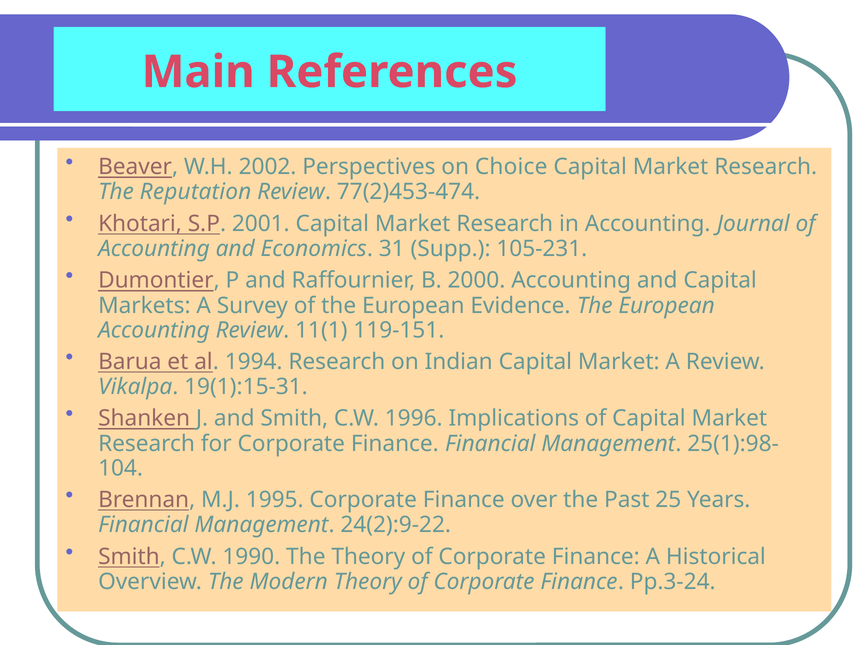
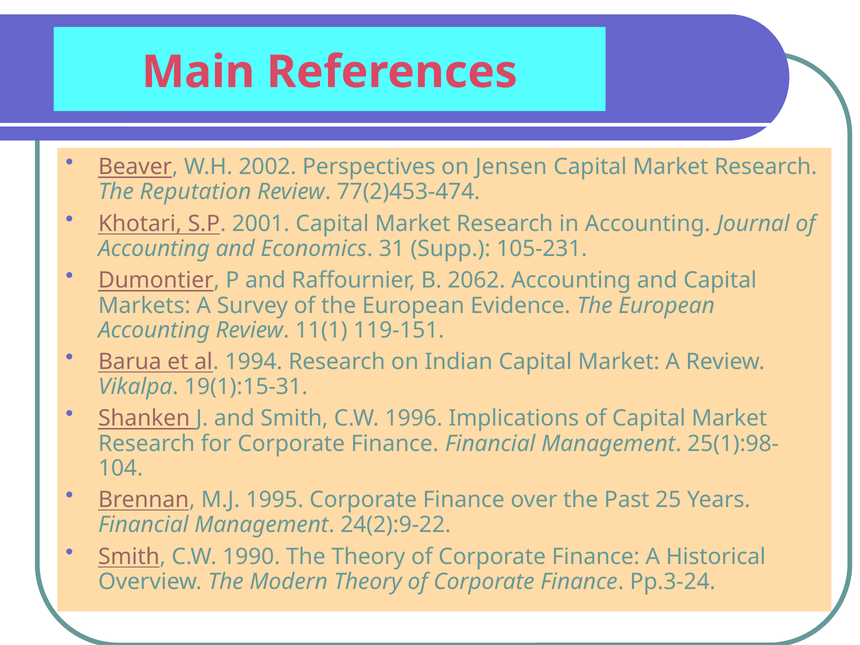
Choice: Choice -> Jensen
2000: 2000 -> 2062
